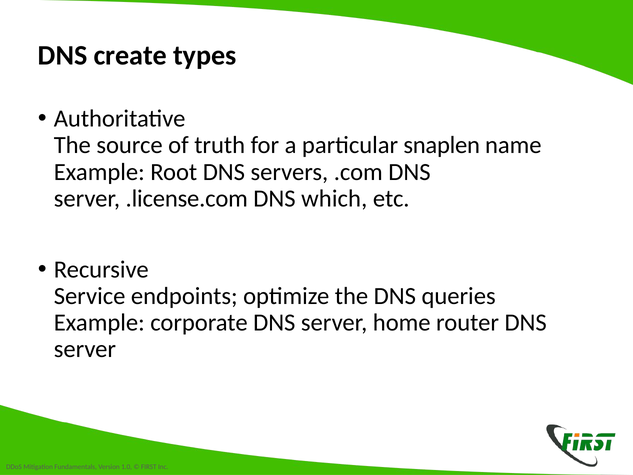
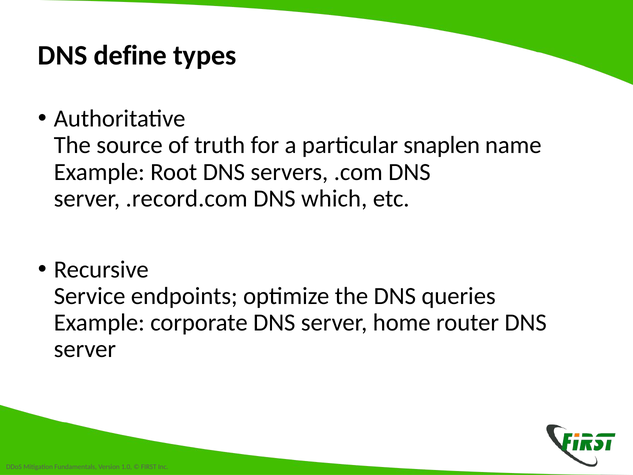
create: create -> define
.license.com: .license.com -> .record.com
